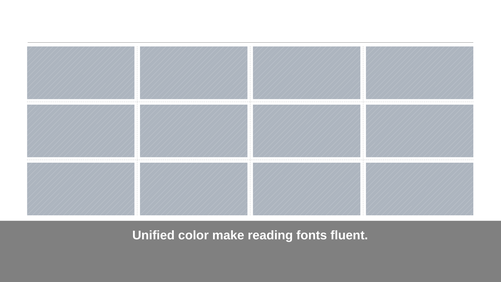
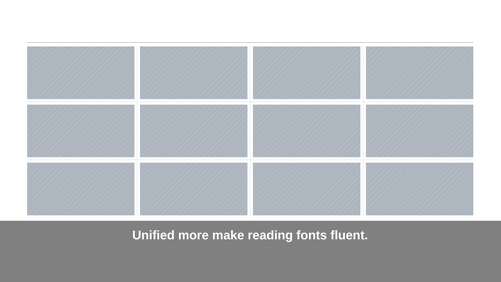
color: color -> more
